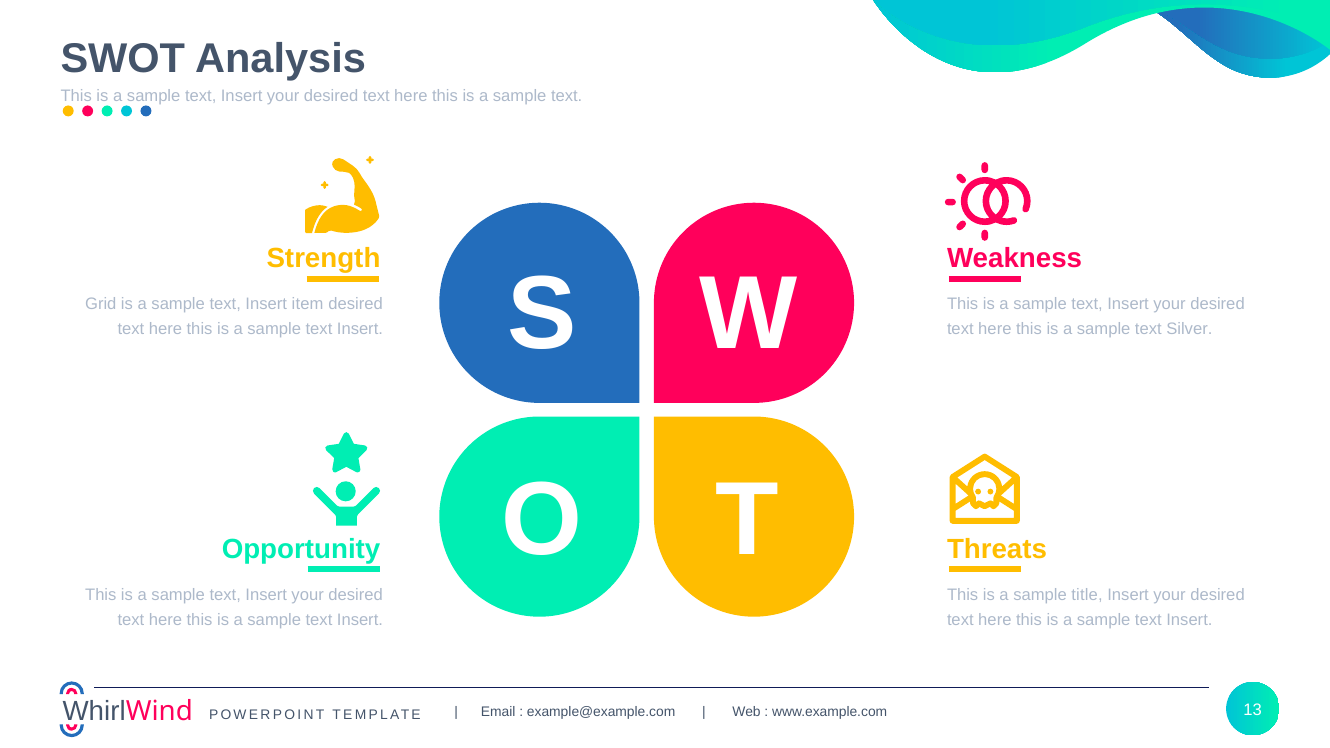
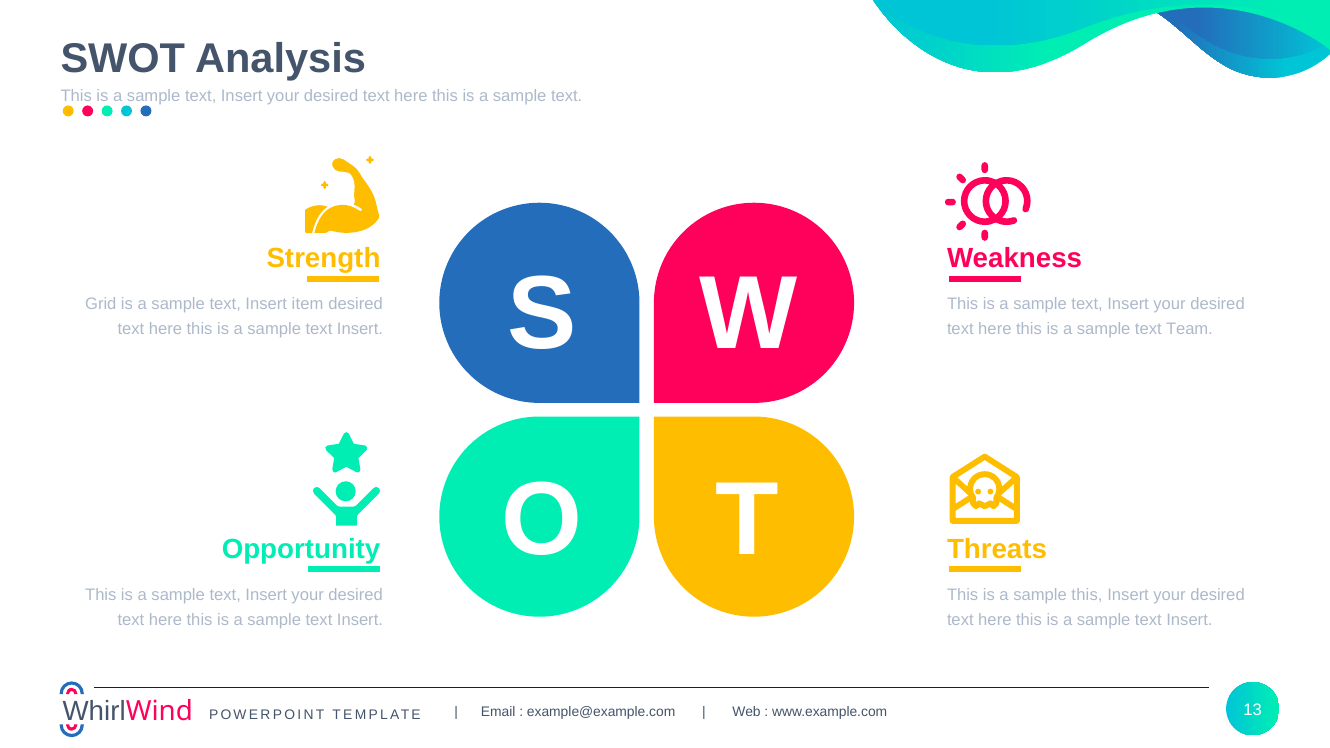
Silver: Silver -> Team
sample title: title -> this
